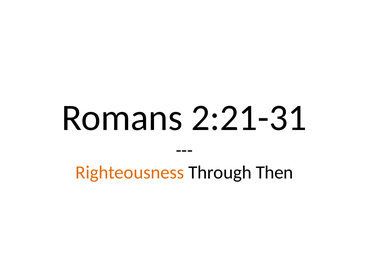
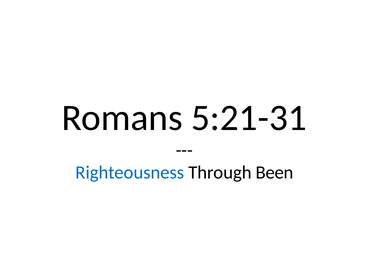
2:21-31: 2:21-31 -> 5:21-31
Righteousness colour: orange -> blue
Then: Then -> Been
